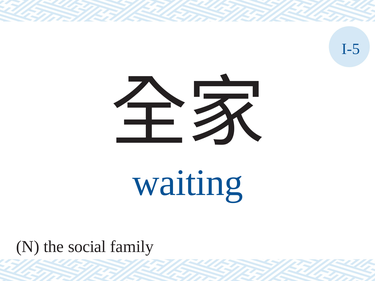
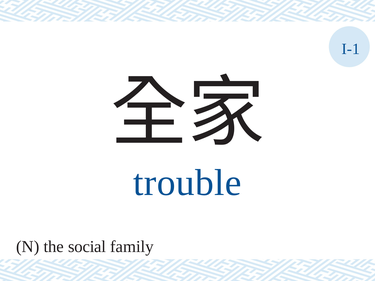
I-5: I-5 -> I-1
waiting: waiting -> trouble
